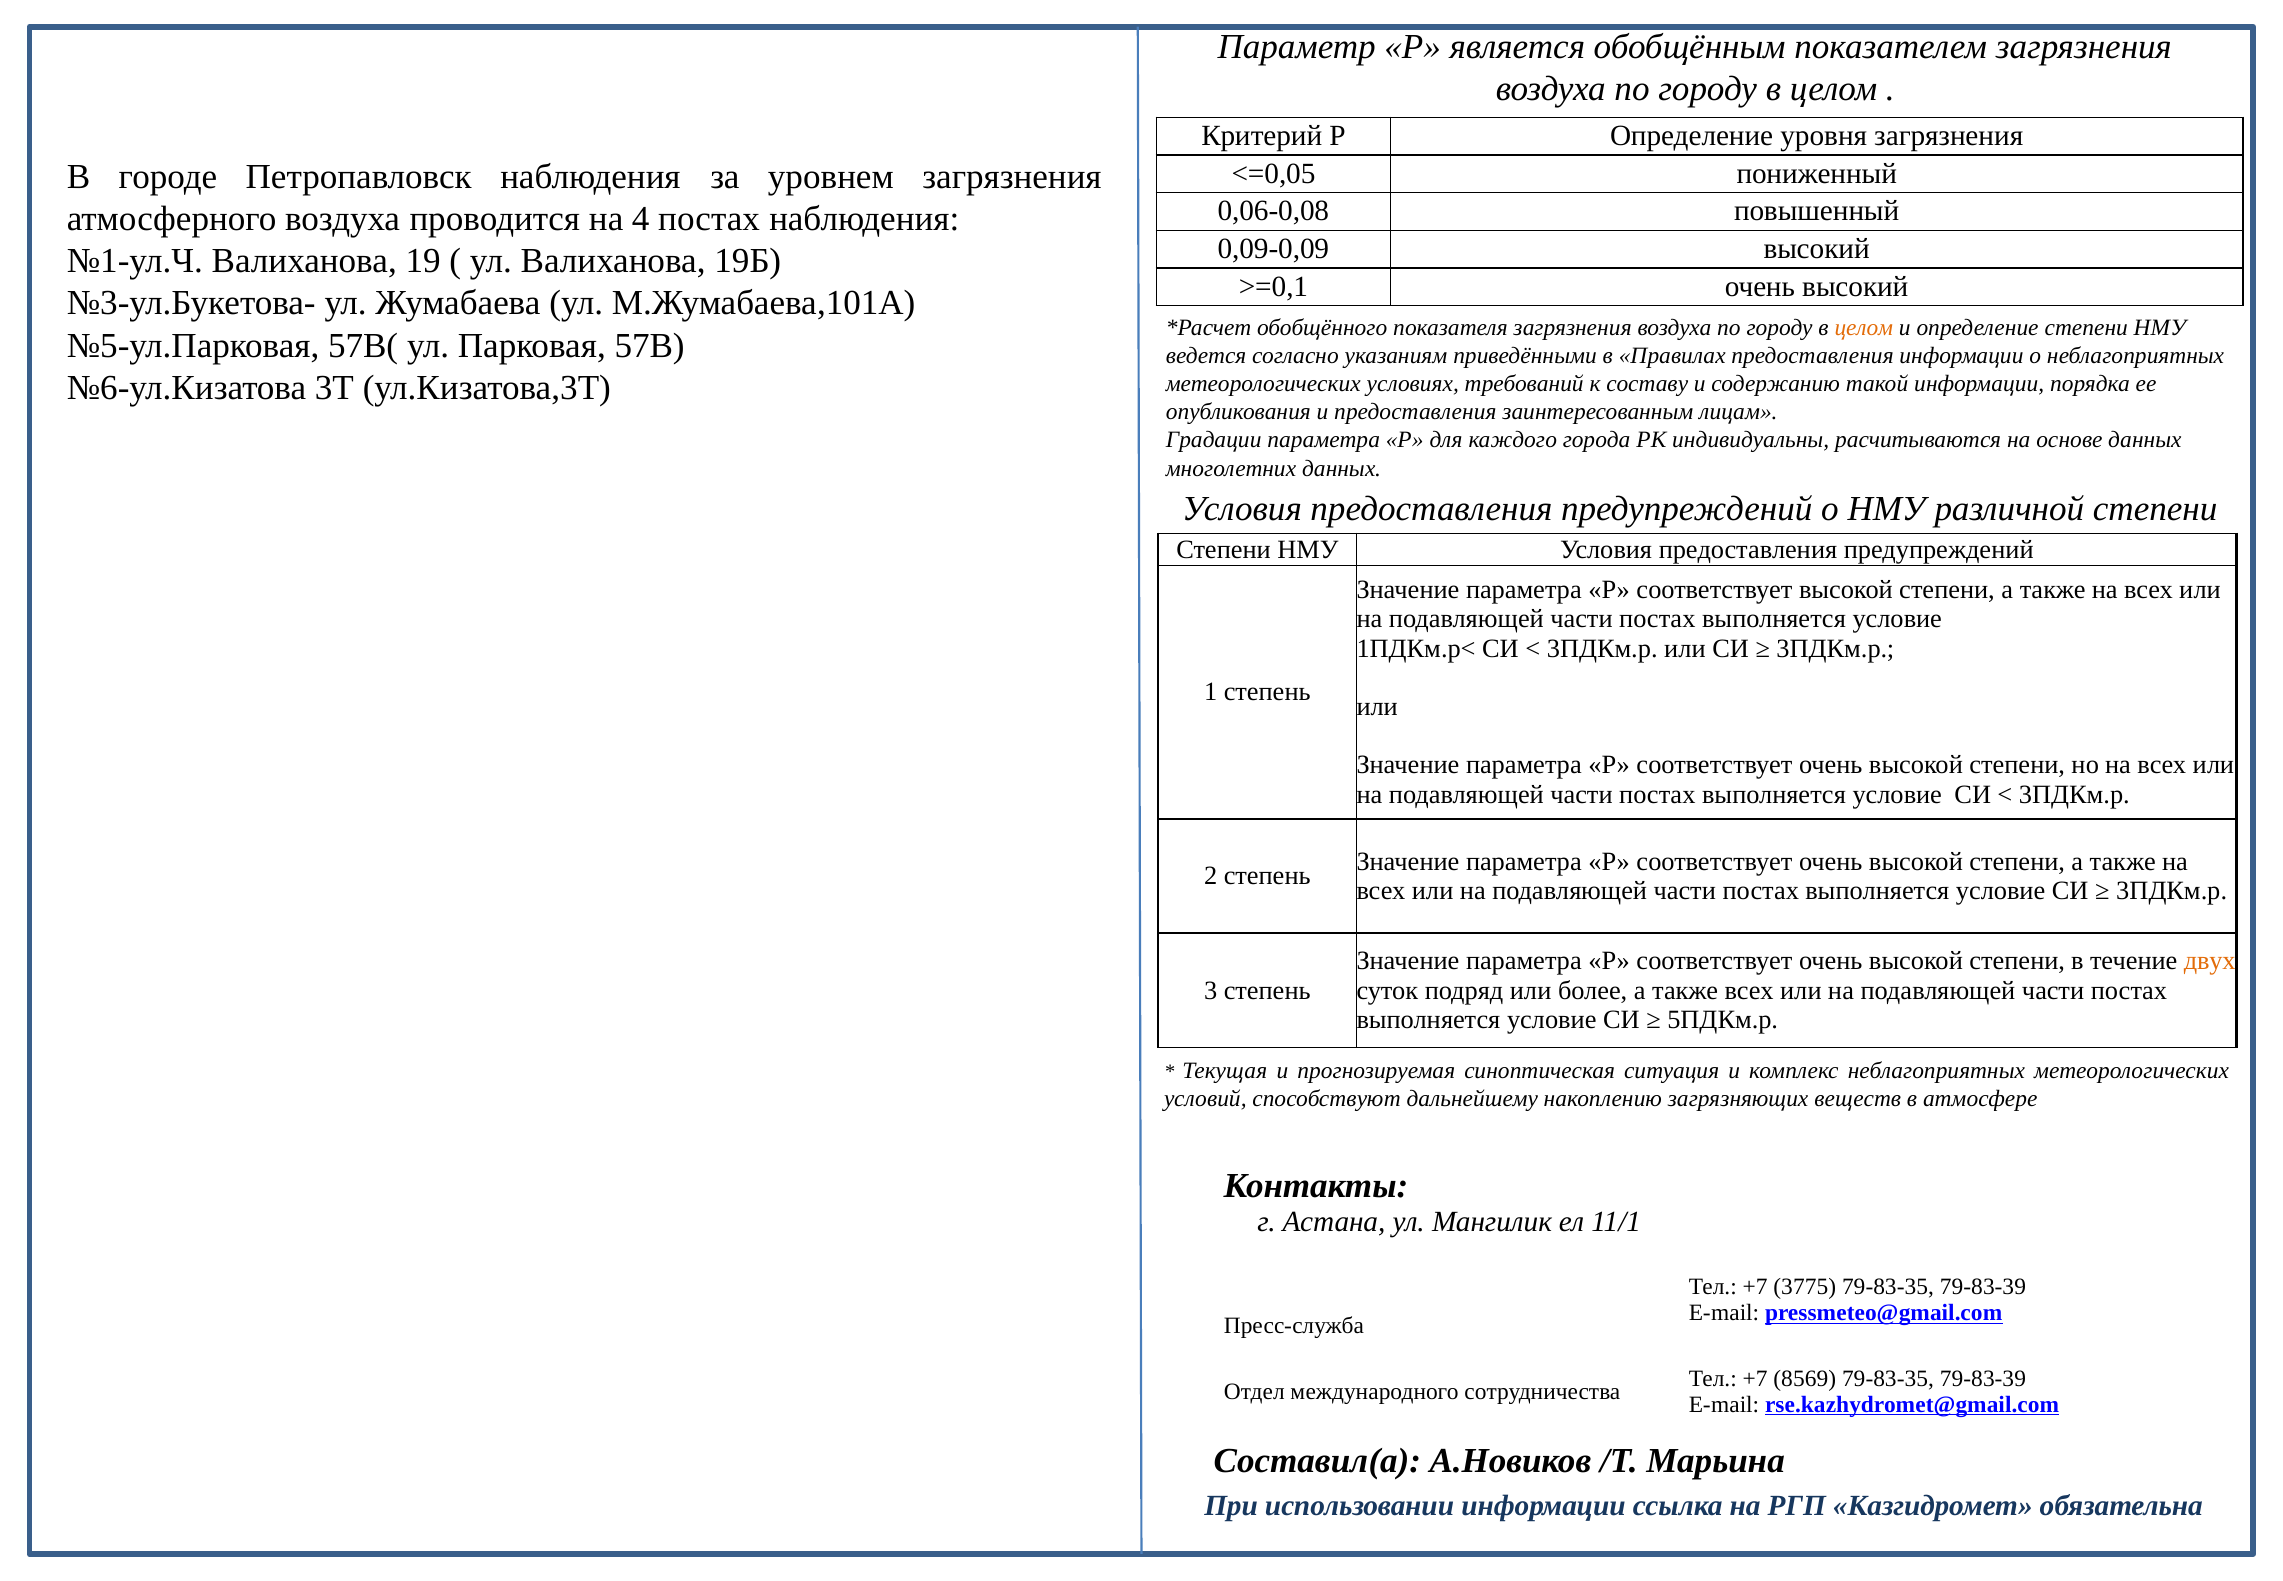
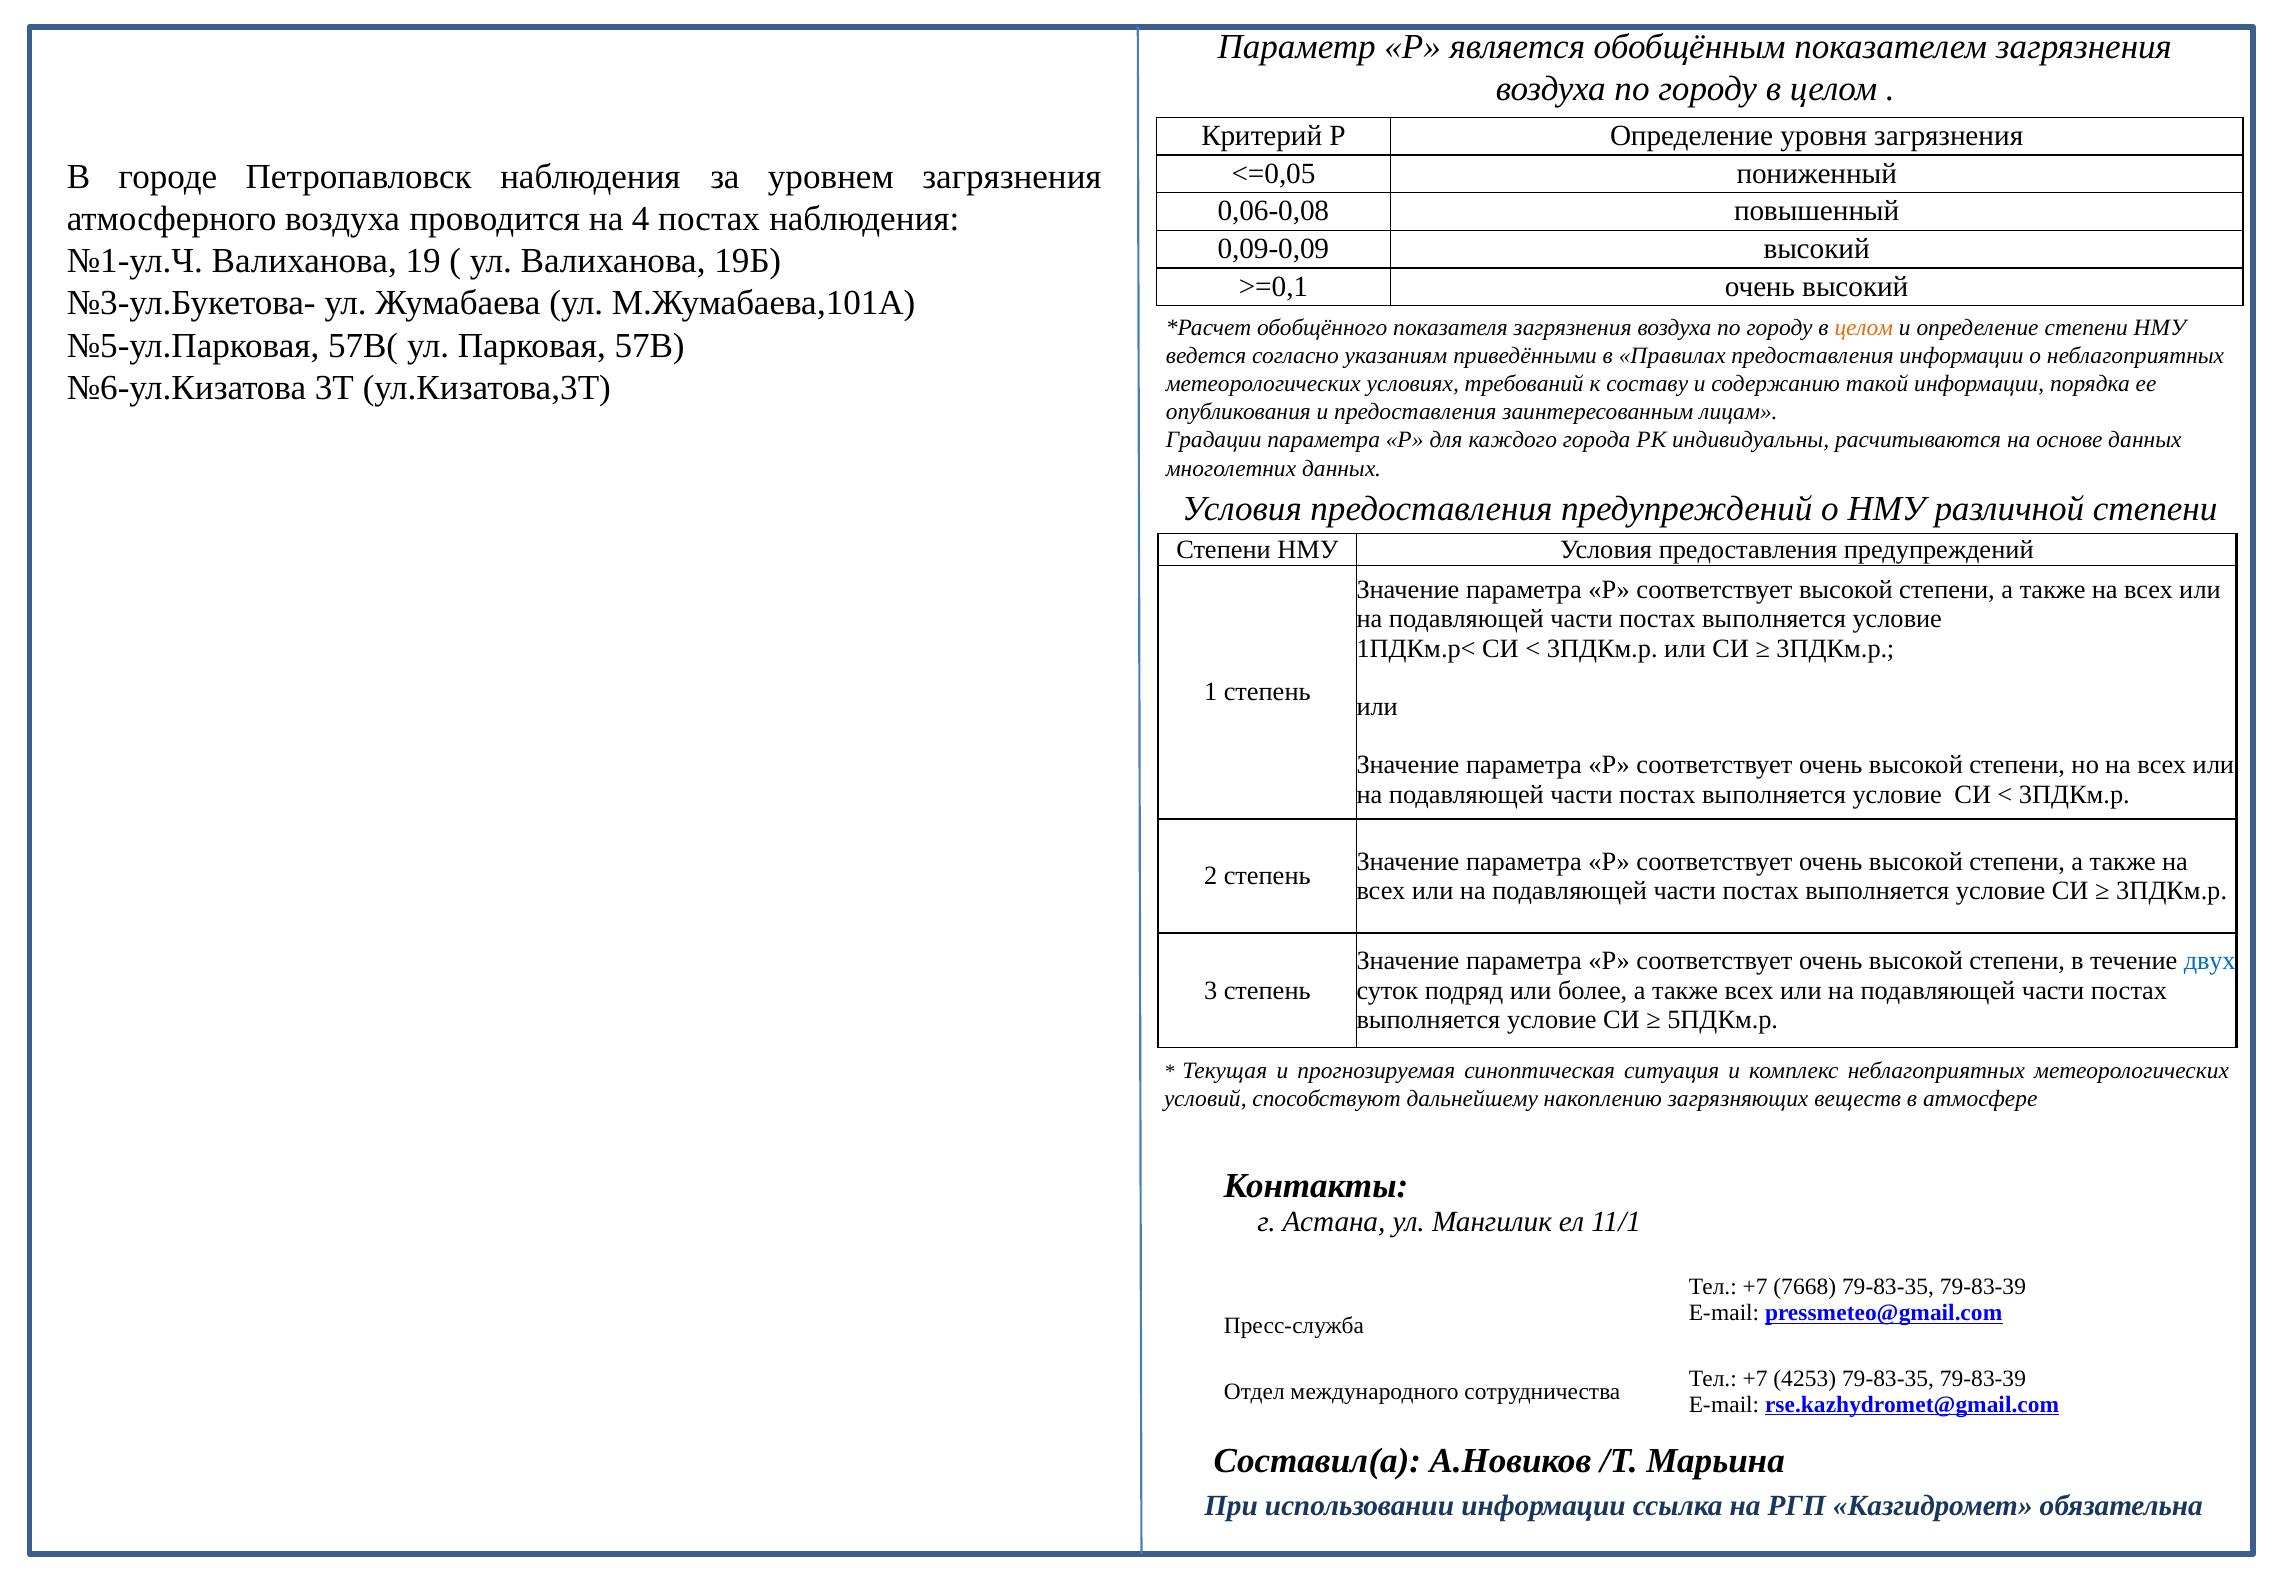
двух colour: orange -> blue
3775: 3775 -> 7668
8569: 8569 -> 4253
